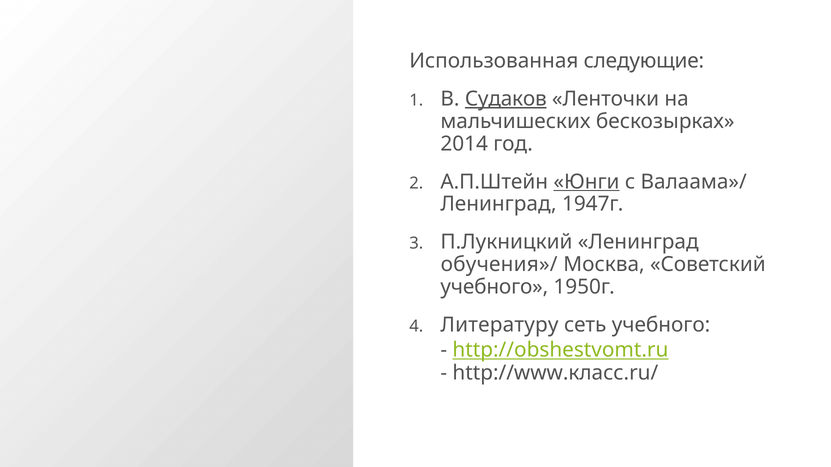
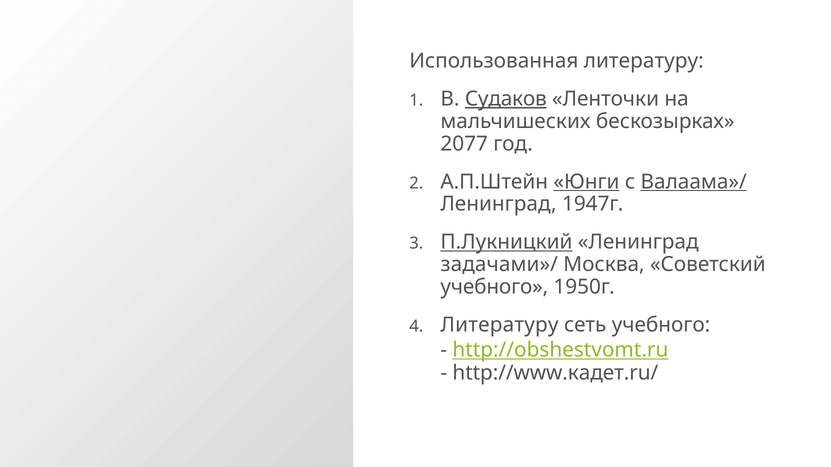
Использованная следующие: следующие -> литературу
2014: 2014 -> 2077
Валаама»/ underline: none -> present
П.Лукницкий underline: none -> present
обучения»/: обучения»/ -> задачами»/
http://www.класс.ru/: http://www.класс.ru/ -> http://www.кадет.ru/
